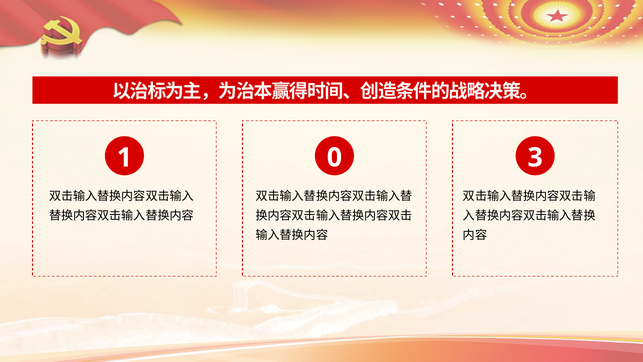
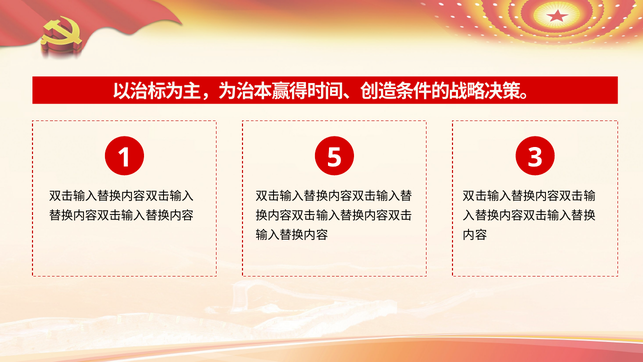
0: 0 -> 5
